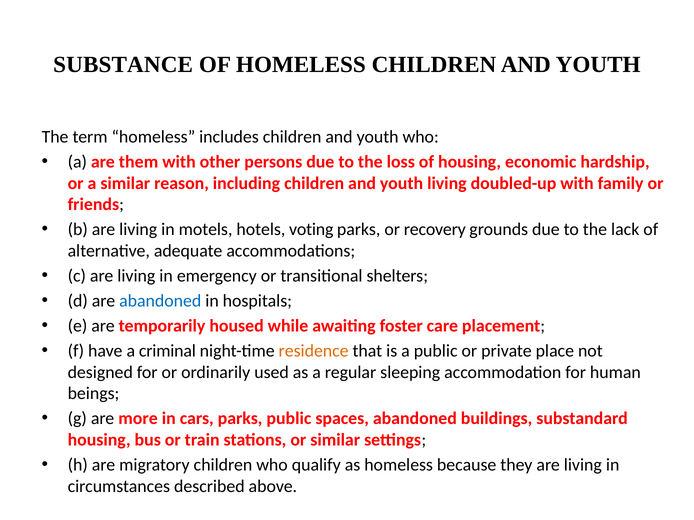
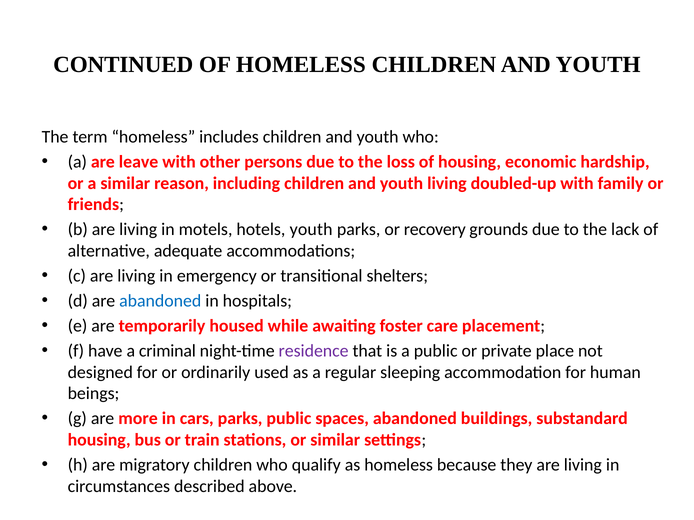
SUBSTANCE: SUBSTANCE -> CONTINUED
them: them -> leave
hotels voting: voting -> youth
residence colour: orange -> purple
